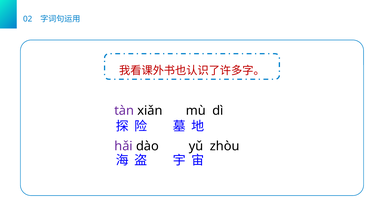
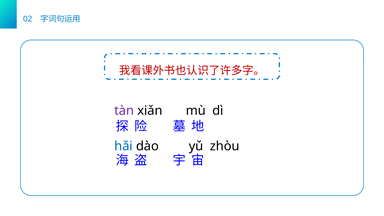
hǎi colour: purple -> blue
